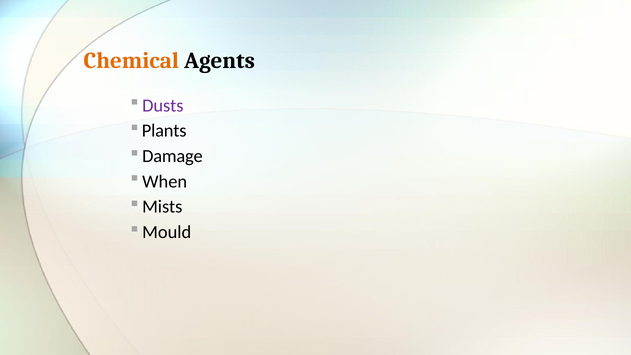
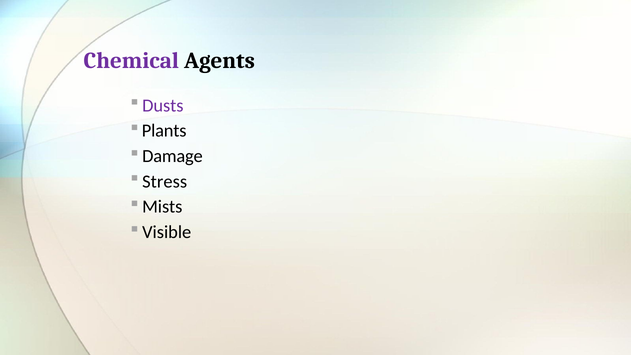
Chemical colour: orange -> purple
When: When -> Stress
Mould: Mould -> Visible
